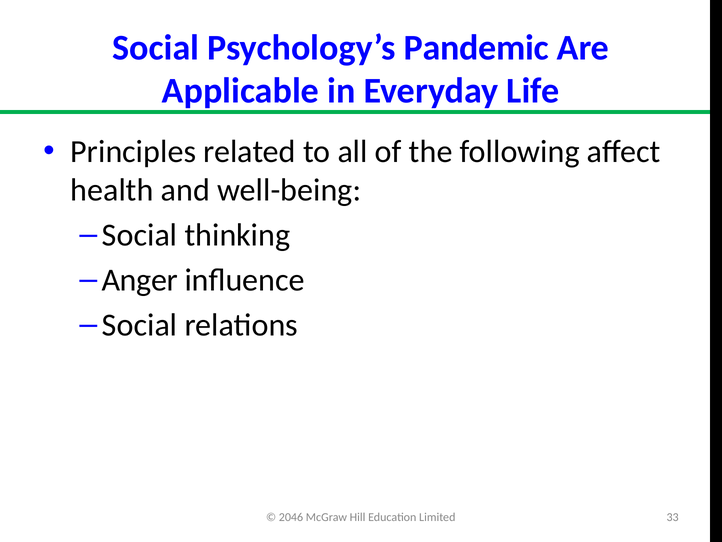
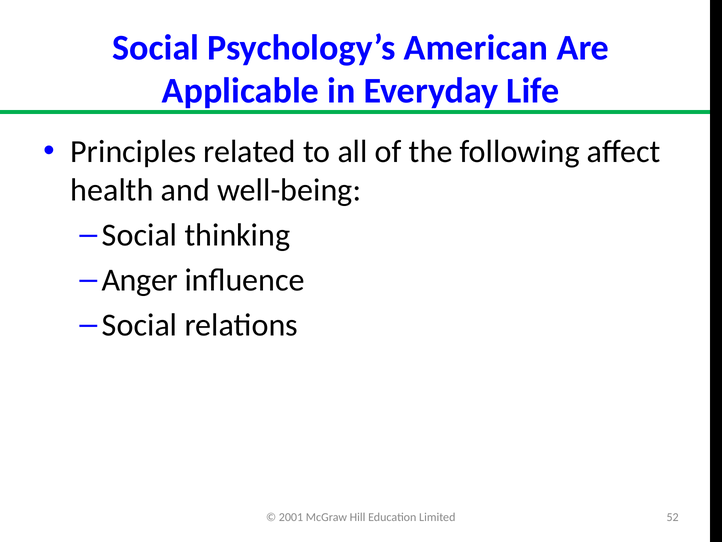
Pandemic: Pandemic -> American
2046: 2046 -> 2001
33: 33 -> 52
